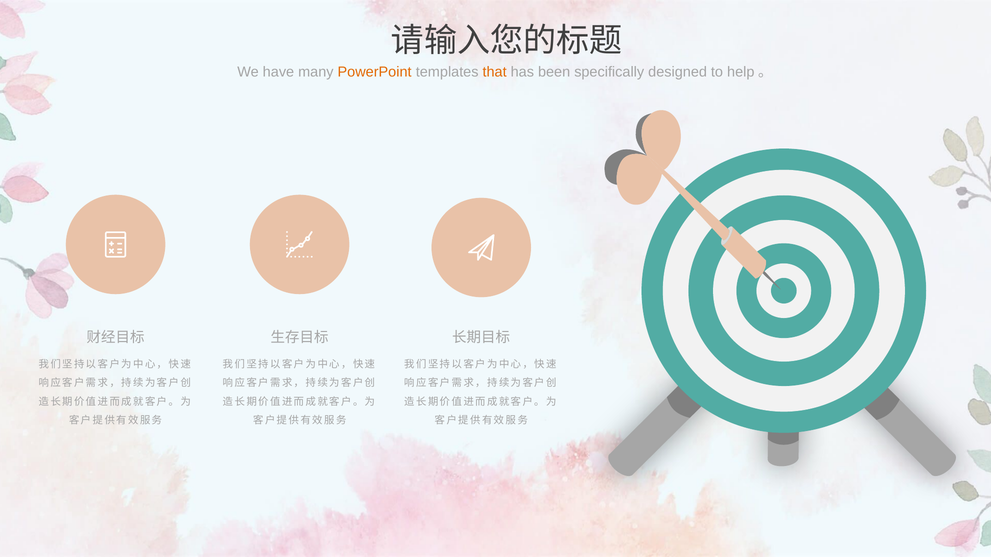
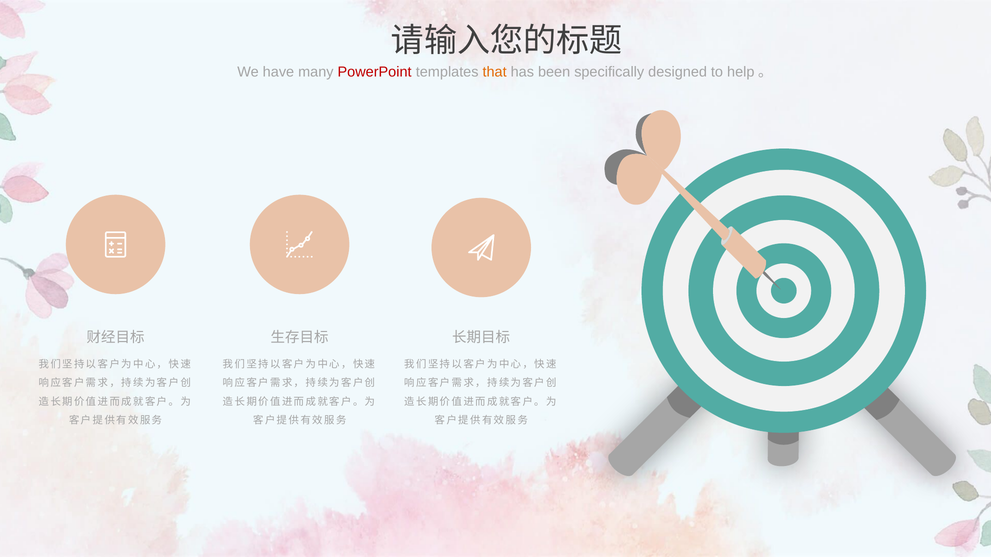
PowerPoint colour: orange -> red
